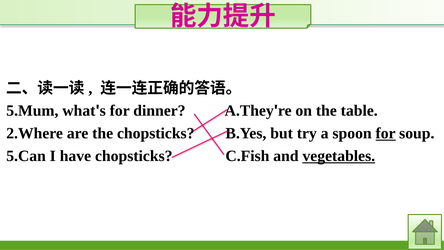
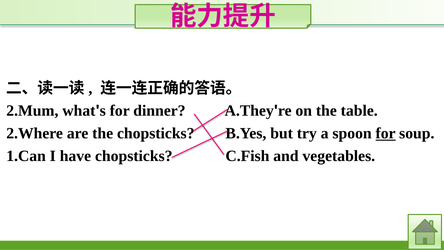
5.Mum: 5.Mum -> 2.Mum
5.Can: 5.Can -> 1.Can
vegetables underline: present -> none
